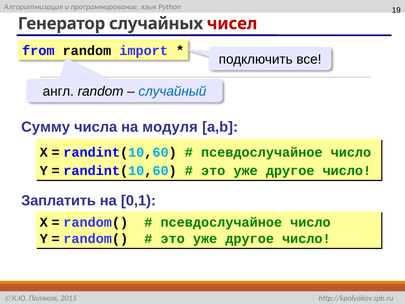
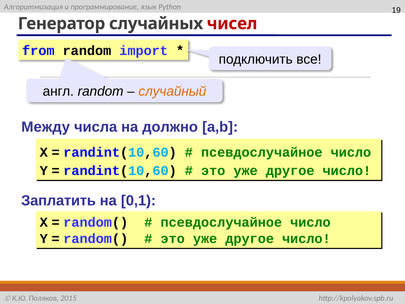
случайный colour: blue -> orange
Сумму: Сумму -> Между
модуля: модуля -> должно
